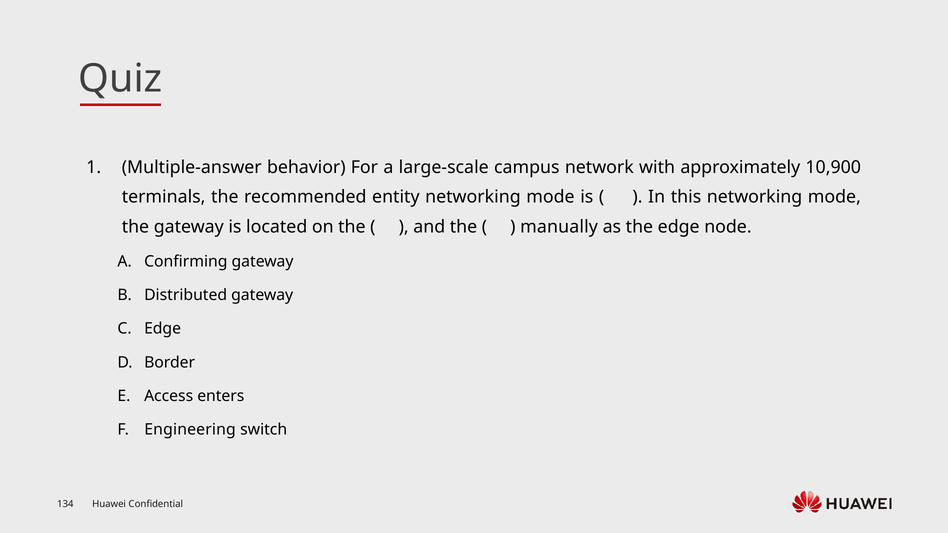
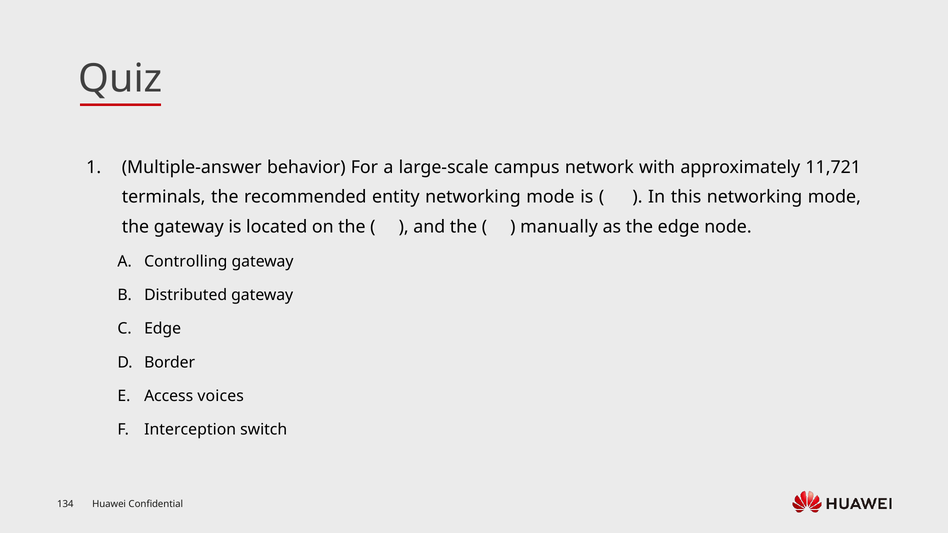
10,900: 10,900 -> 11,721
Confirming: Confirming -> Controlling
enters: enters -> voices
Engineering: Engineering -> Interception
